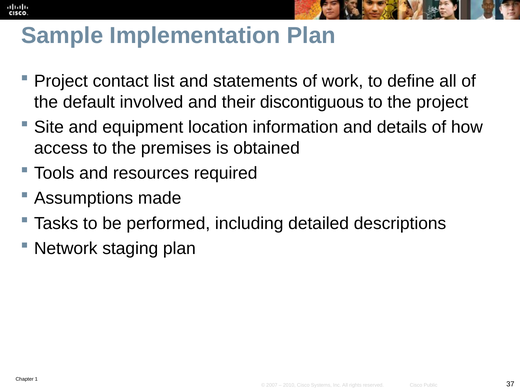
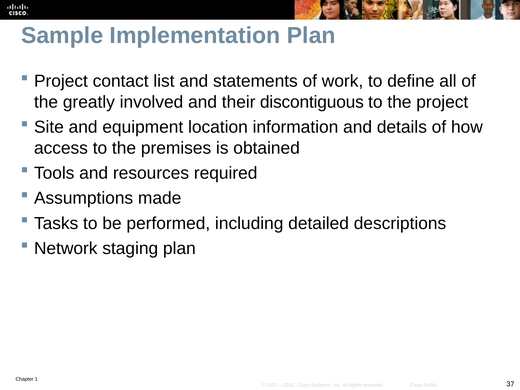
default: default -> greatly
